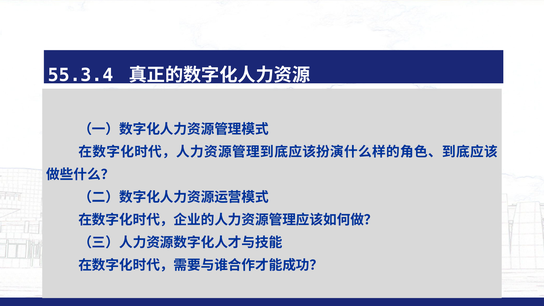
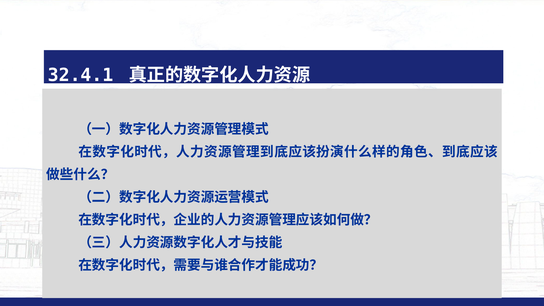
55.3.4: 55.3.4 -> 32.4.1
